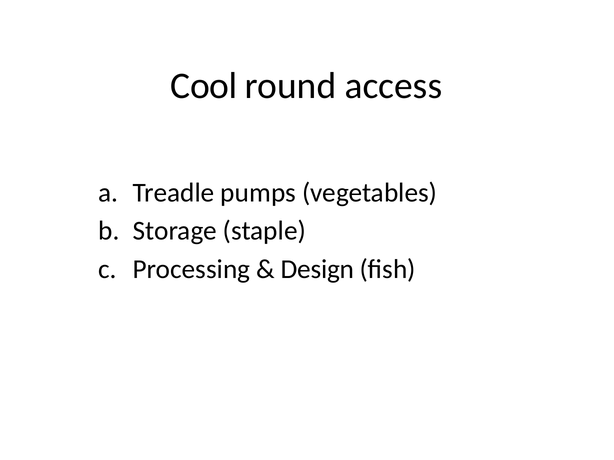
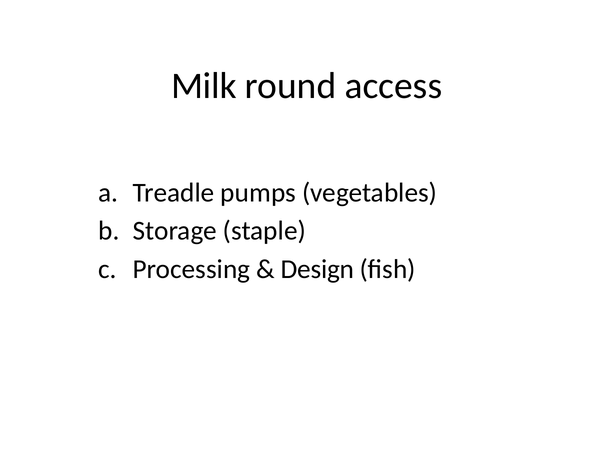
Cool: Cool -> Milk
